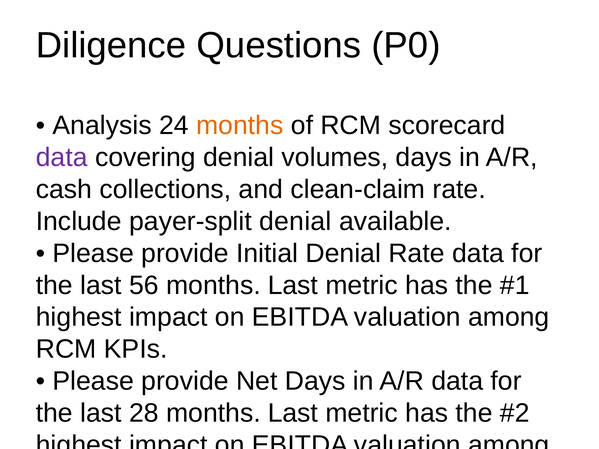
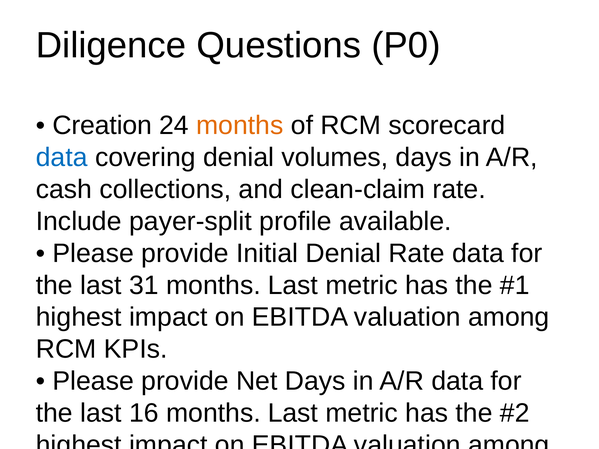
Analysis: Analysis -> Creation
data at (62, 158) colour: purple -> blue
payer-split denial: denial -> profile
56: 56 -> 31
28: 28 -> 16
